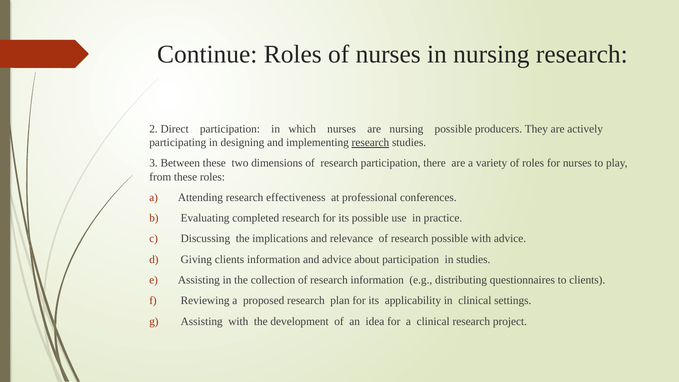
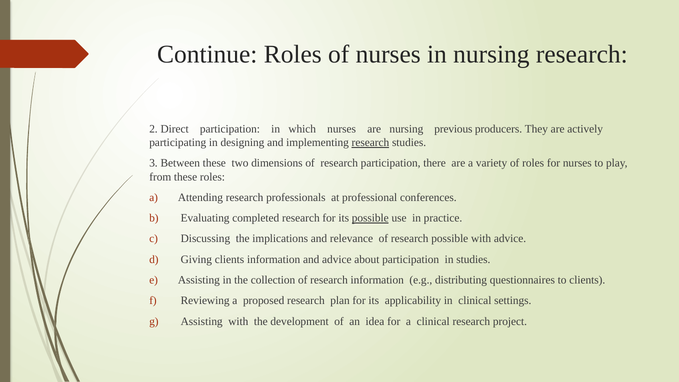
nursing possible: possible -> previous
effectiveness: effectiveness -> professionals
possible at (370, 218) underline: none -> present
